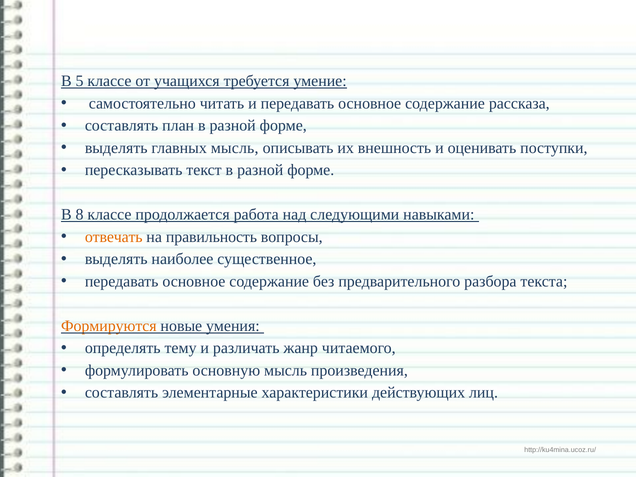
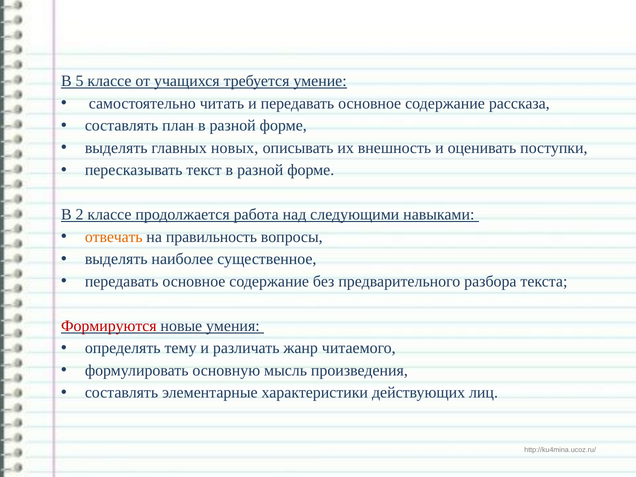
главных мысль: мысль -> новых
8: 8 -> 2
Формируются colour: orange -> red
